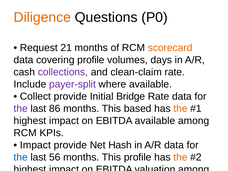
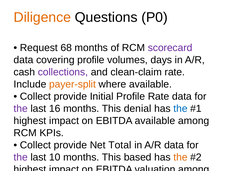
21: 21 -> 68
scorecard colour: orange -> purple
payer-split colour: purple -> orange
Initial Bridge: Bridge -> Profile
86: 86 -> 16
This based: based -> denial
the at (180, 109) colour: orange -> blue
Impact at (35, 145): Impact -> Collect
Hash: Hash -> Total
the at (21, 157) colour: blue -> purple
56: 56 -> 10
This profile: profile -> based
